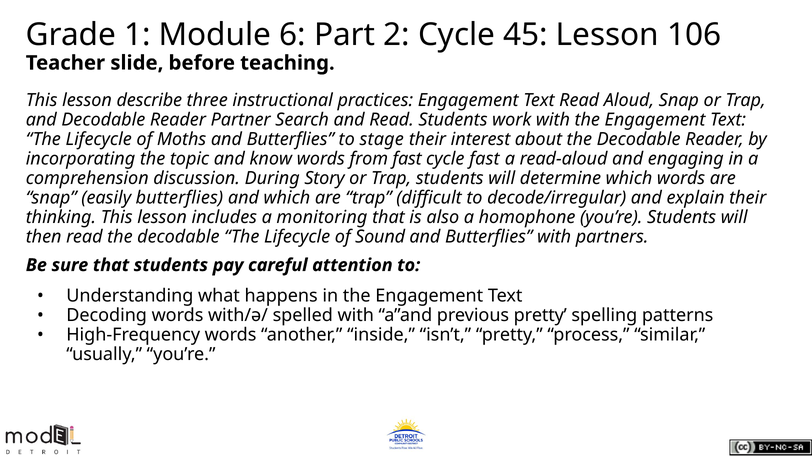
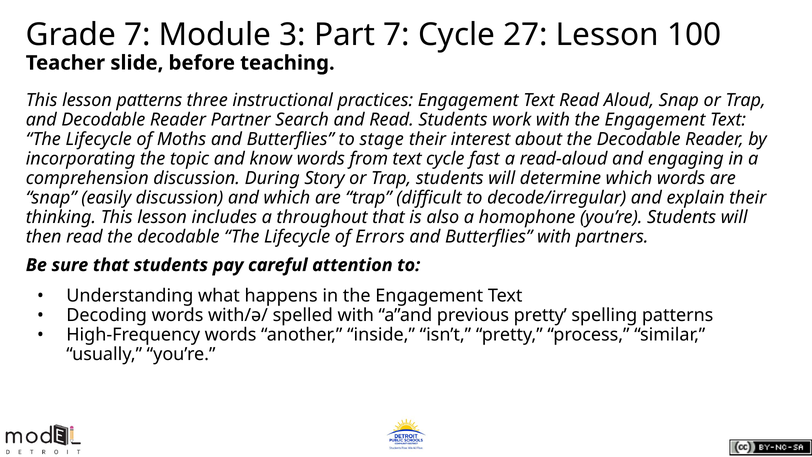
Grade 1: 1 -> 7
6: 6 -> 3
Part 2: 2 -> 7
45: 45 -> 27
106: 106 -> 100
lesson describe: describe -> patterns
from fast: fast -> text
easily butterflies: butterflies -> discussion
monitoring: monitoring -> throughout
Sound: Sound -> Errors
